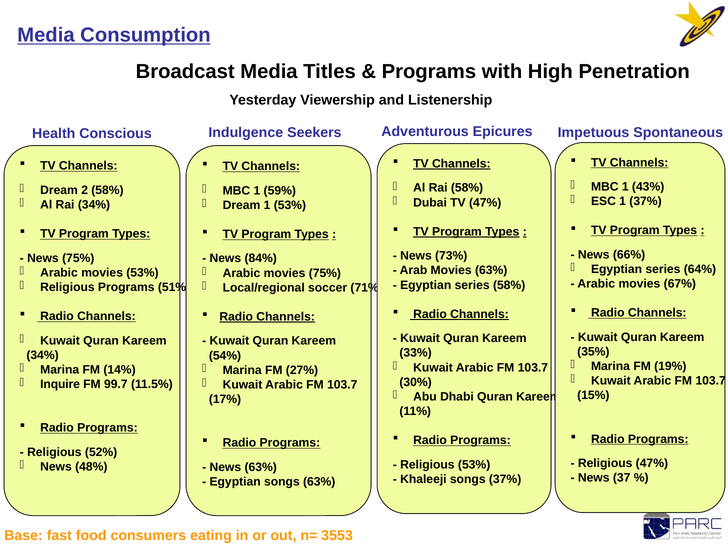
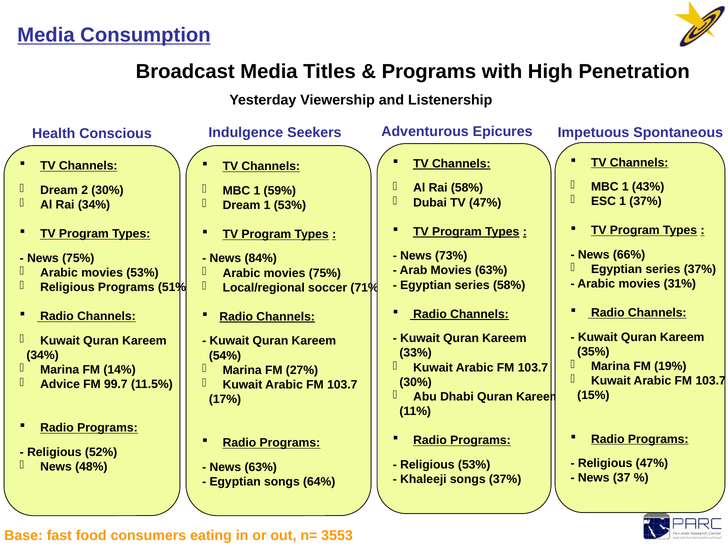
2 58%: 58% -> 30%
series 64%: 64% -> 37%
67%: 67% -> 31%
Inquire: Inquire -> Advice
songs 63%: 63% -> 64%
